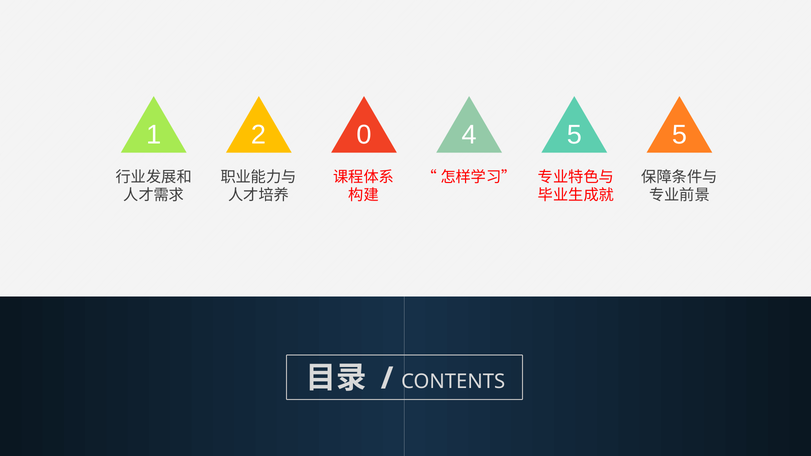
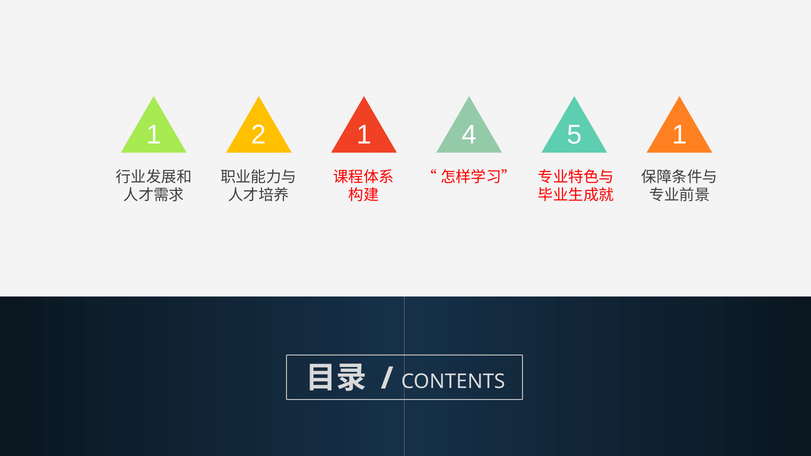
2 0: 0 -> 1
5 5: 5 -> 1
